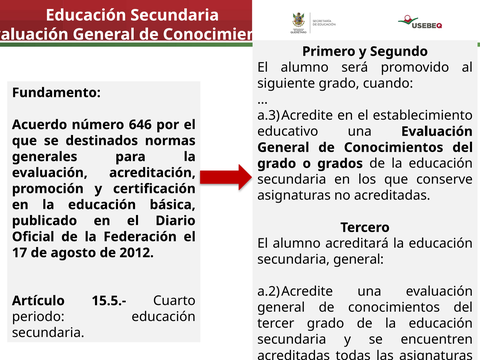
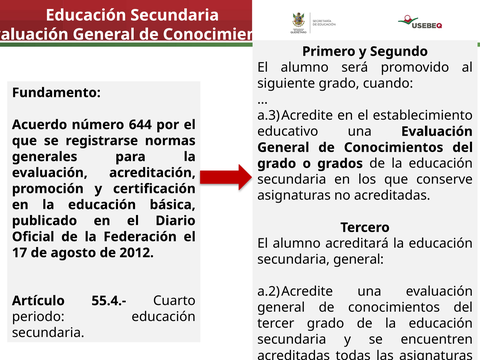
646: 646 -> 644
destinados: destinados -> registrarse
15.5.-: 15.5.- -> 55.4.-
